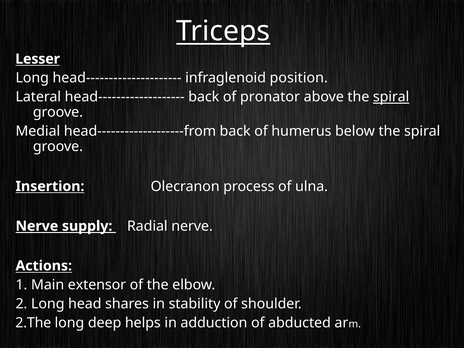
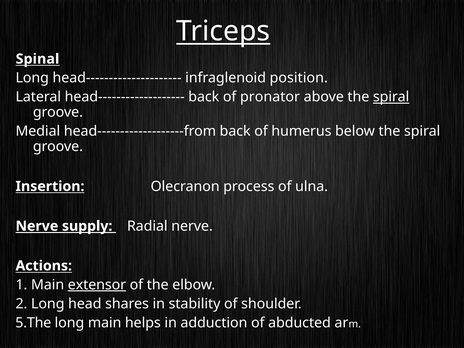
Lesser: Lesser -> Spinal
extensor underline: none -> present
2.The: 2.The -> 5.The
long deep: deep -> main
